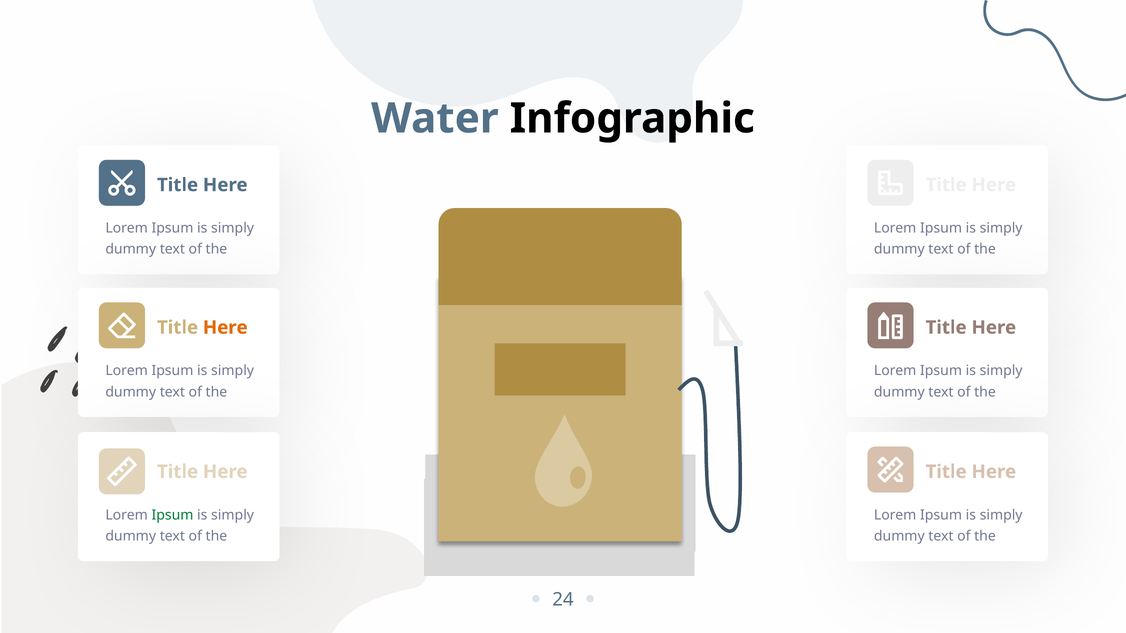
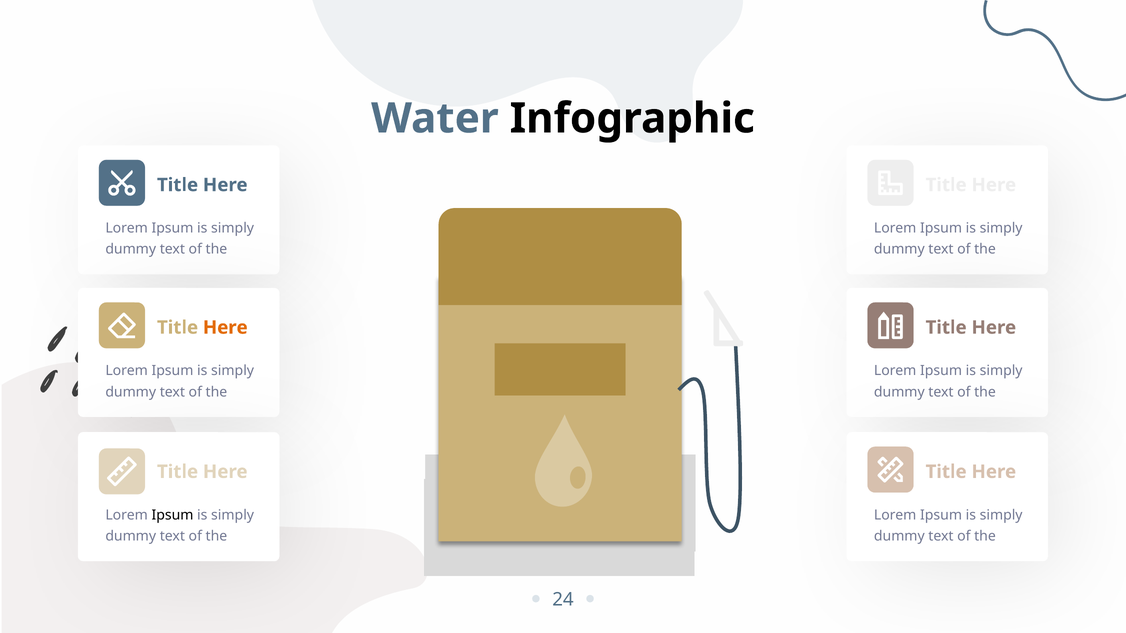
Ipsum at (172, 515) colour: green -> black
